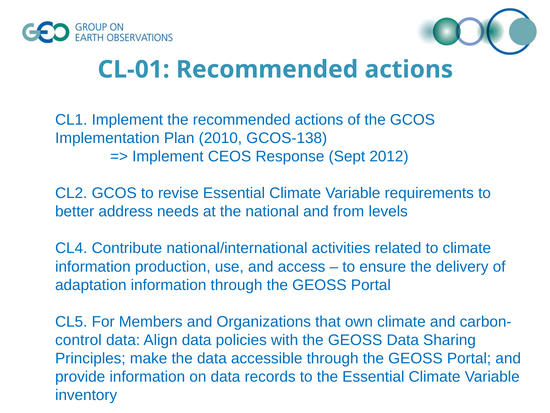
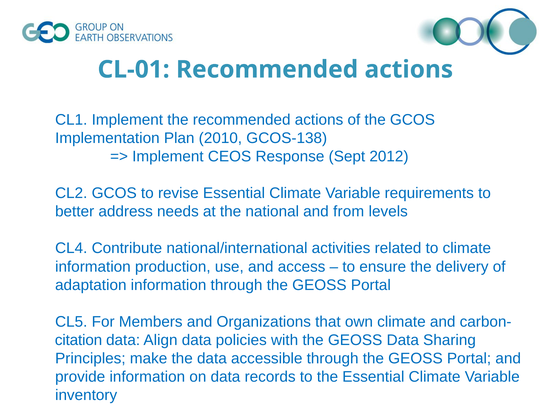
control: control -> citation
